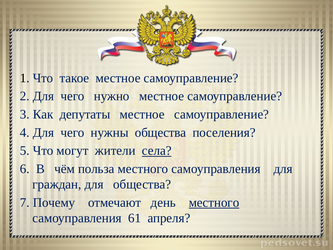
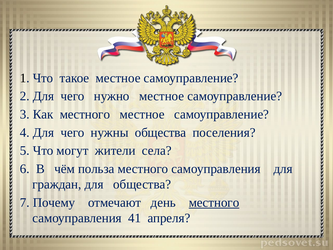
Как депутаты: депутаты -> местного
села underline: present -> none
61: 61 -> 41
